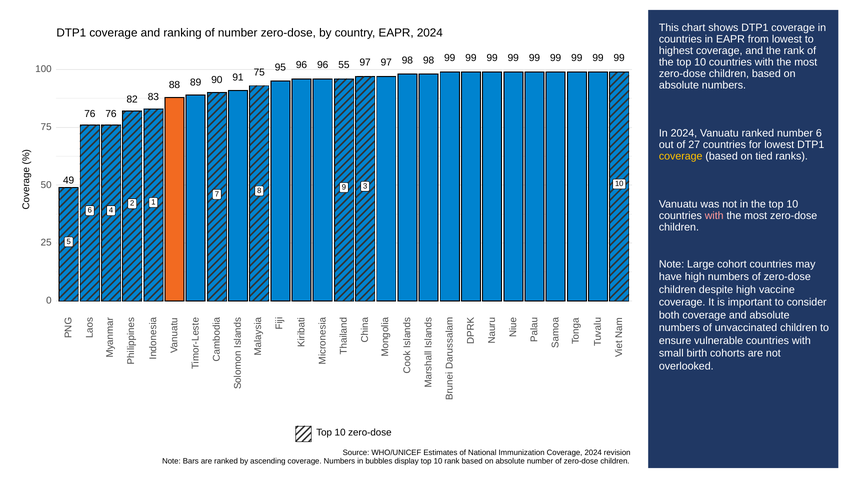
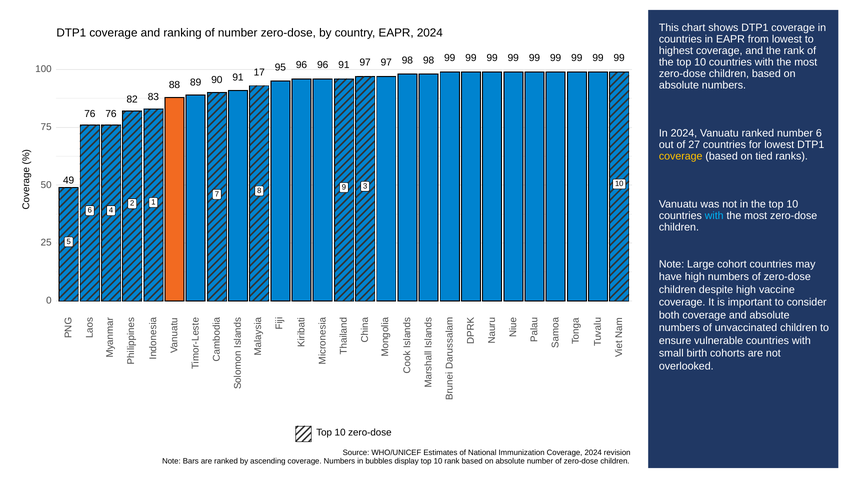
91 75: 75 -> 17
95 55: 55 -> 91
with at (714, 216) colour: pink -> light blue
